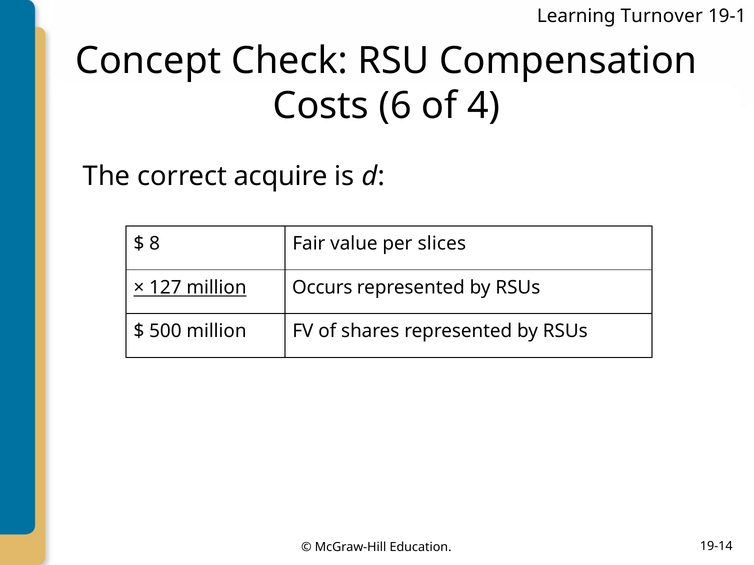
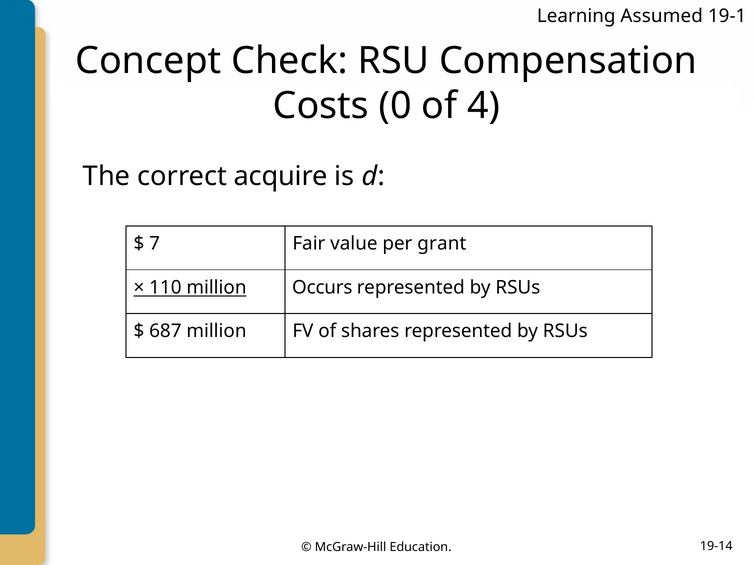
Turnover: Turnover -> Assumed
6: 6 -> 0
8: 8 -> 7
slices: slices -> grant
127: 127 -> 110
500: 500 -> 687
